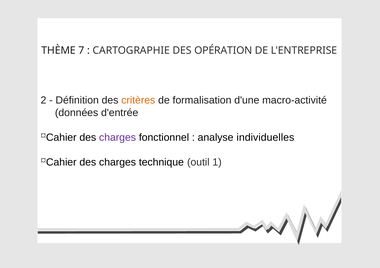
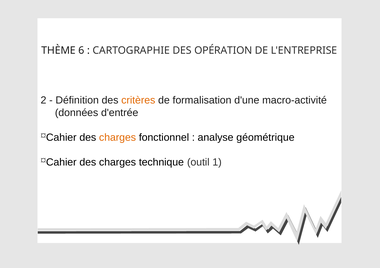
7: 7 -> 6
charges at (118, 138) colour: purple -> orange
individuelles: individuelles -> géométrique
